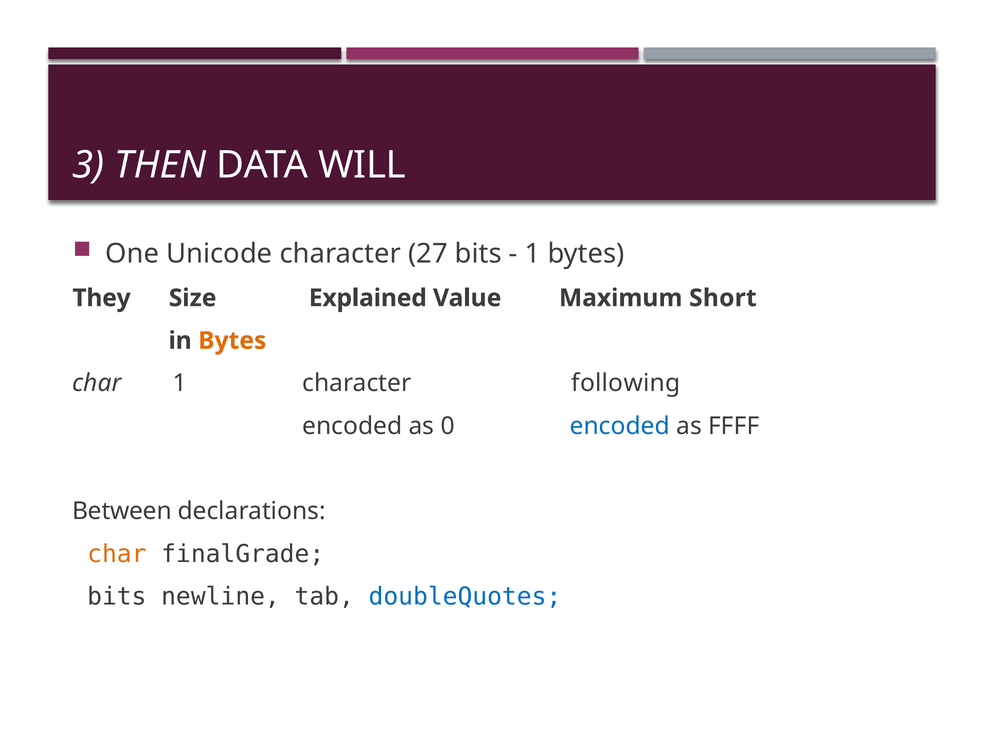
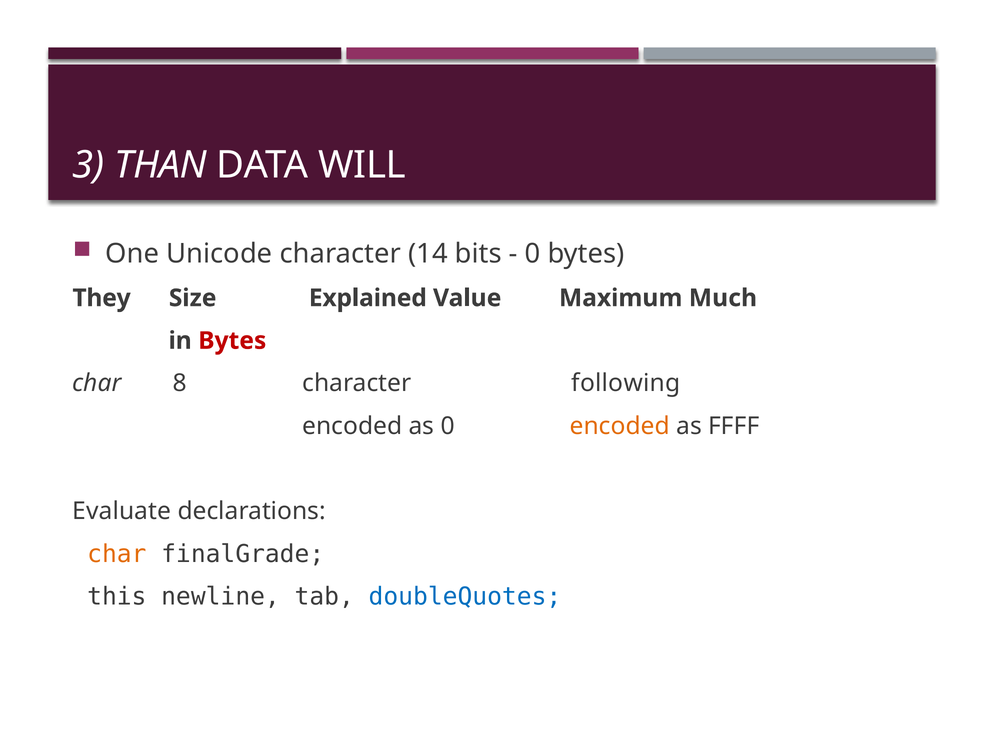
THEN: THEN -> THAN
27: 27 -> 14
1 at (533, 254): 1 -> 0
Short: Short -> Much
Bytes at (232, 341) colour: orange -> red
char 1: 1 -> 8
encoded at (620, 426) colour: blue -> orange
Between: Between -> Evaluate
bits at (117, 597): bits -> this
